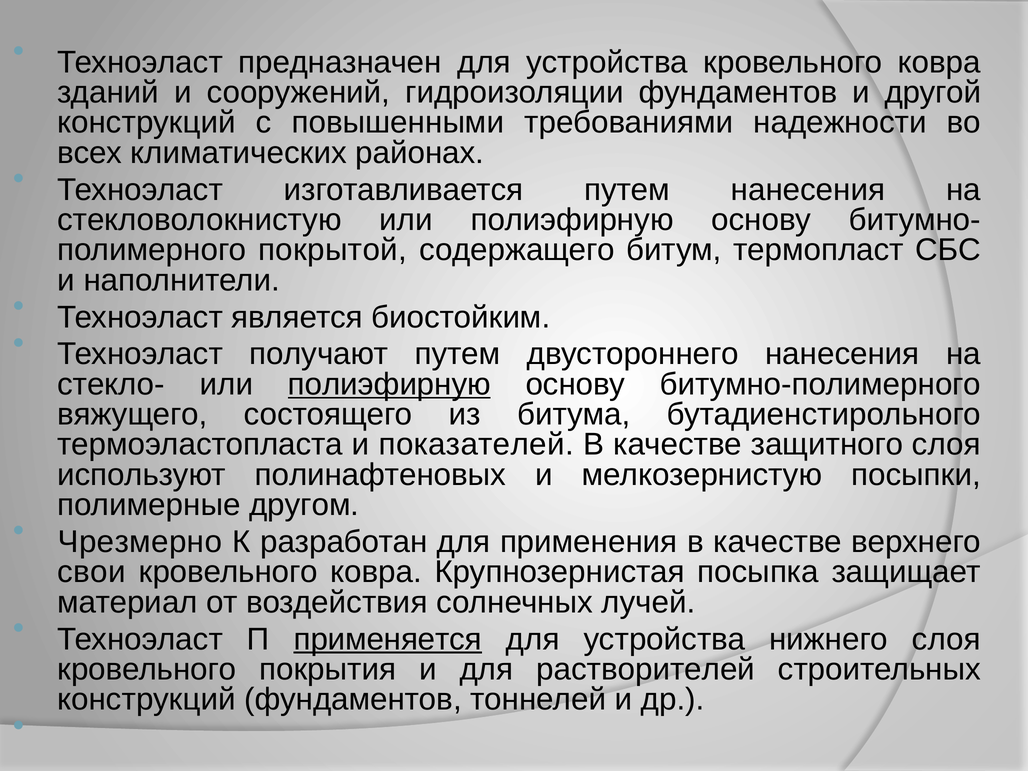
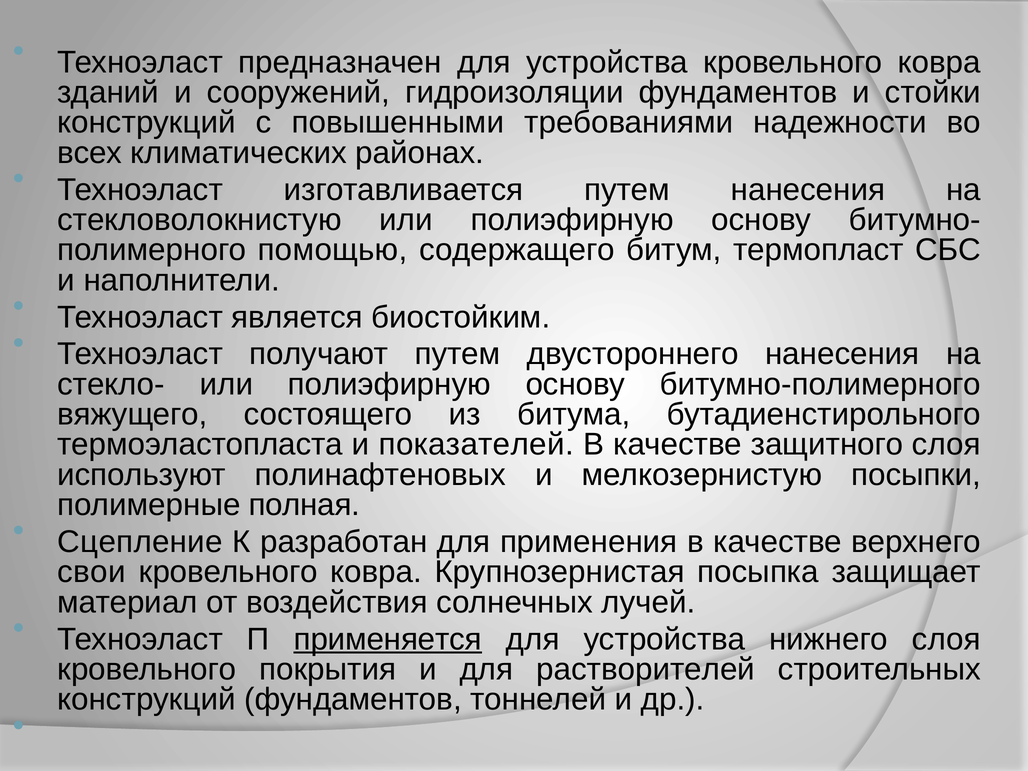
другой: другой -> стойки
покрытой: покрытой -> помощью
полиэфирную at (389, 384) underline: present -> none
другом: другом -> полная
Чрезмерно: Чрезмерно -> Сцепление
